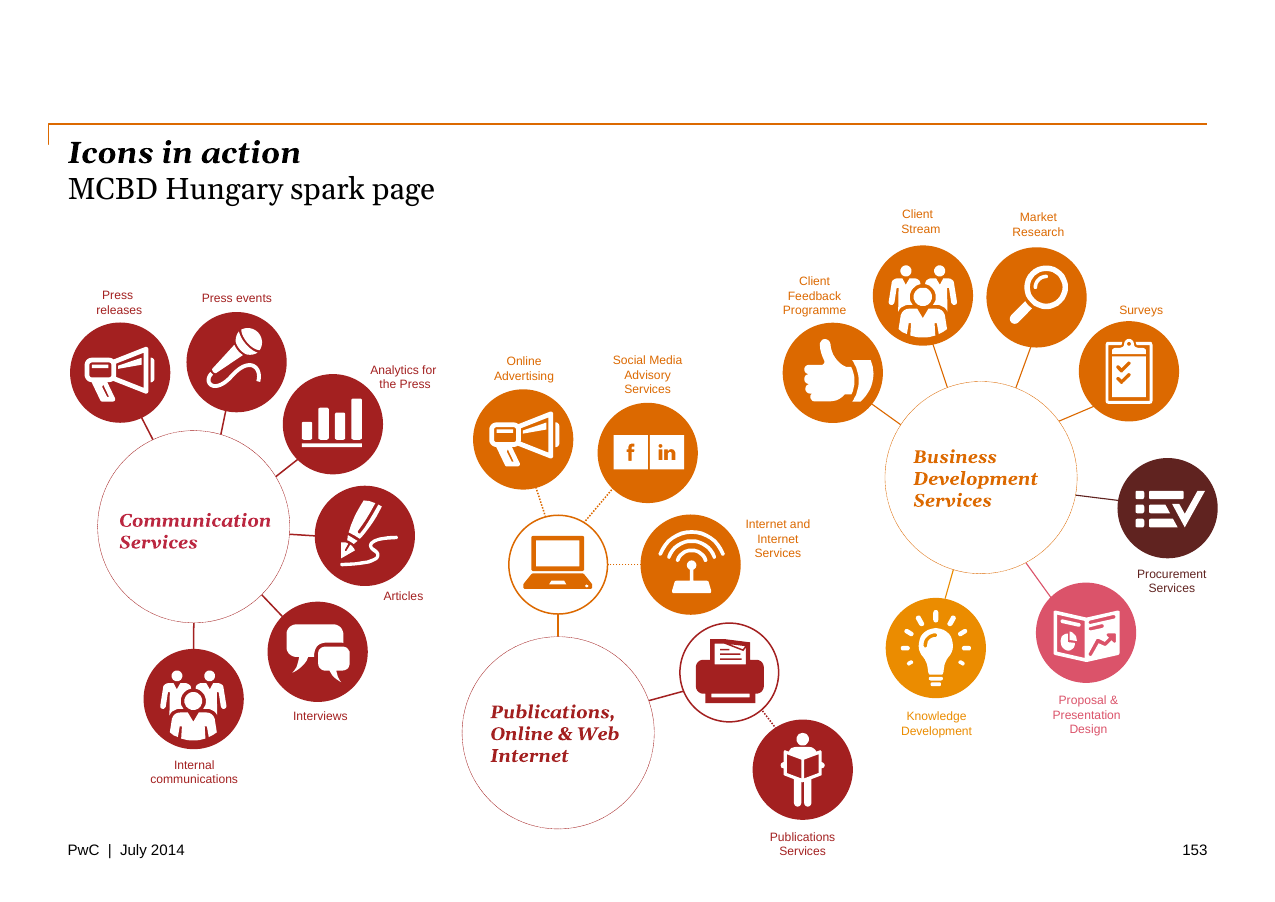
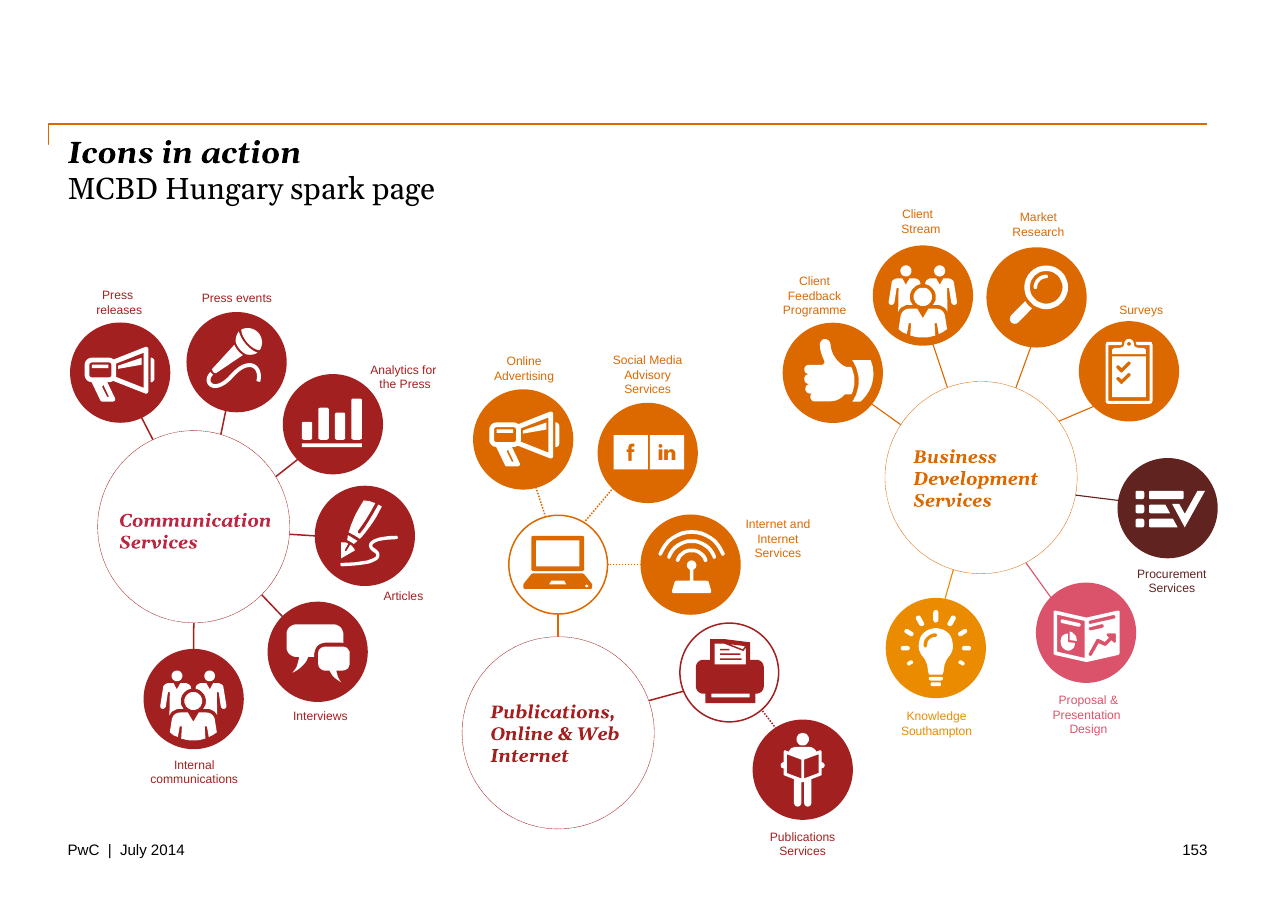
Development at (937, 731): Development -> Southampton
